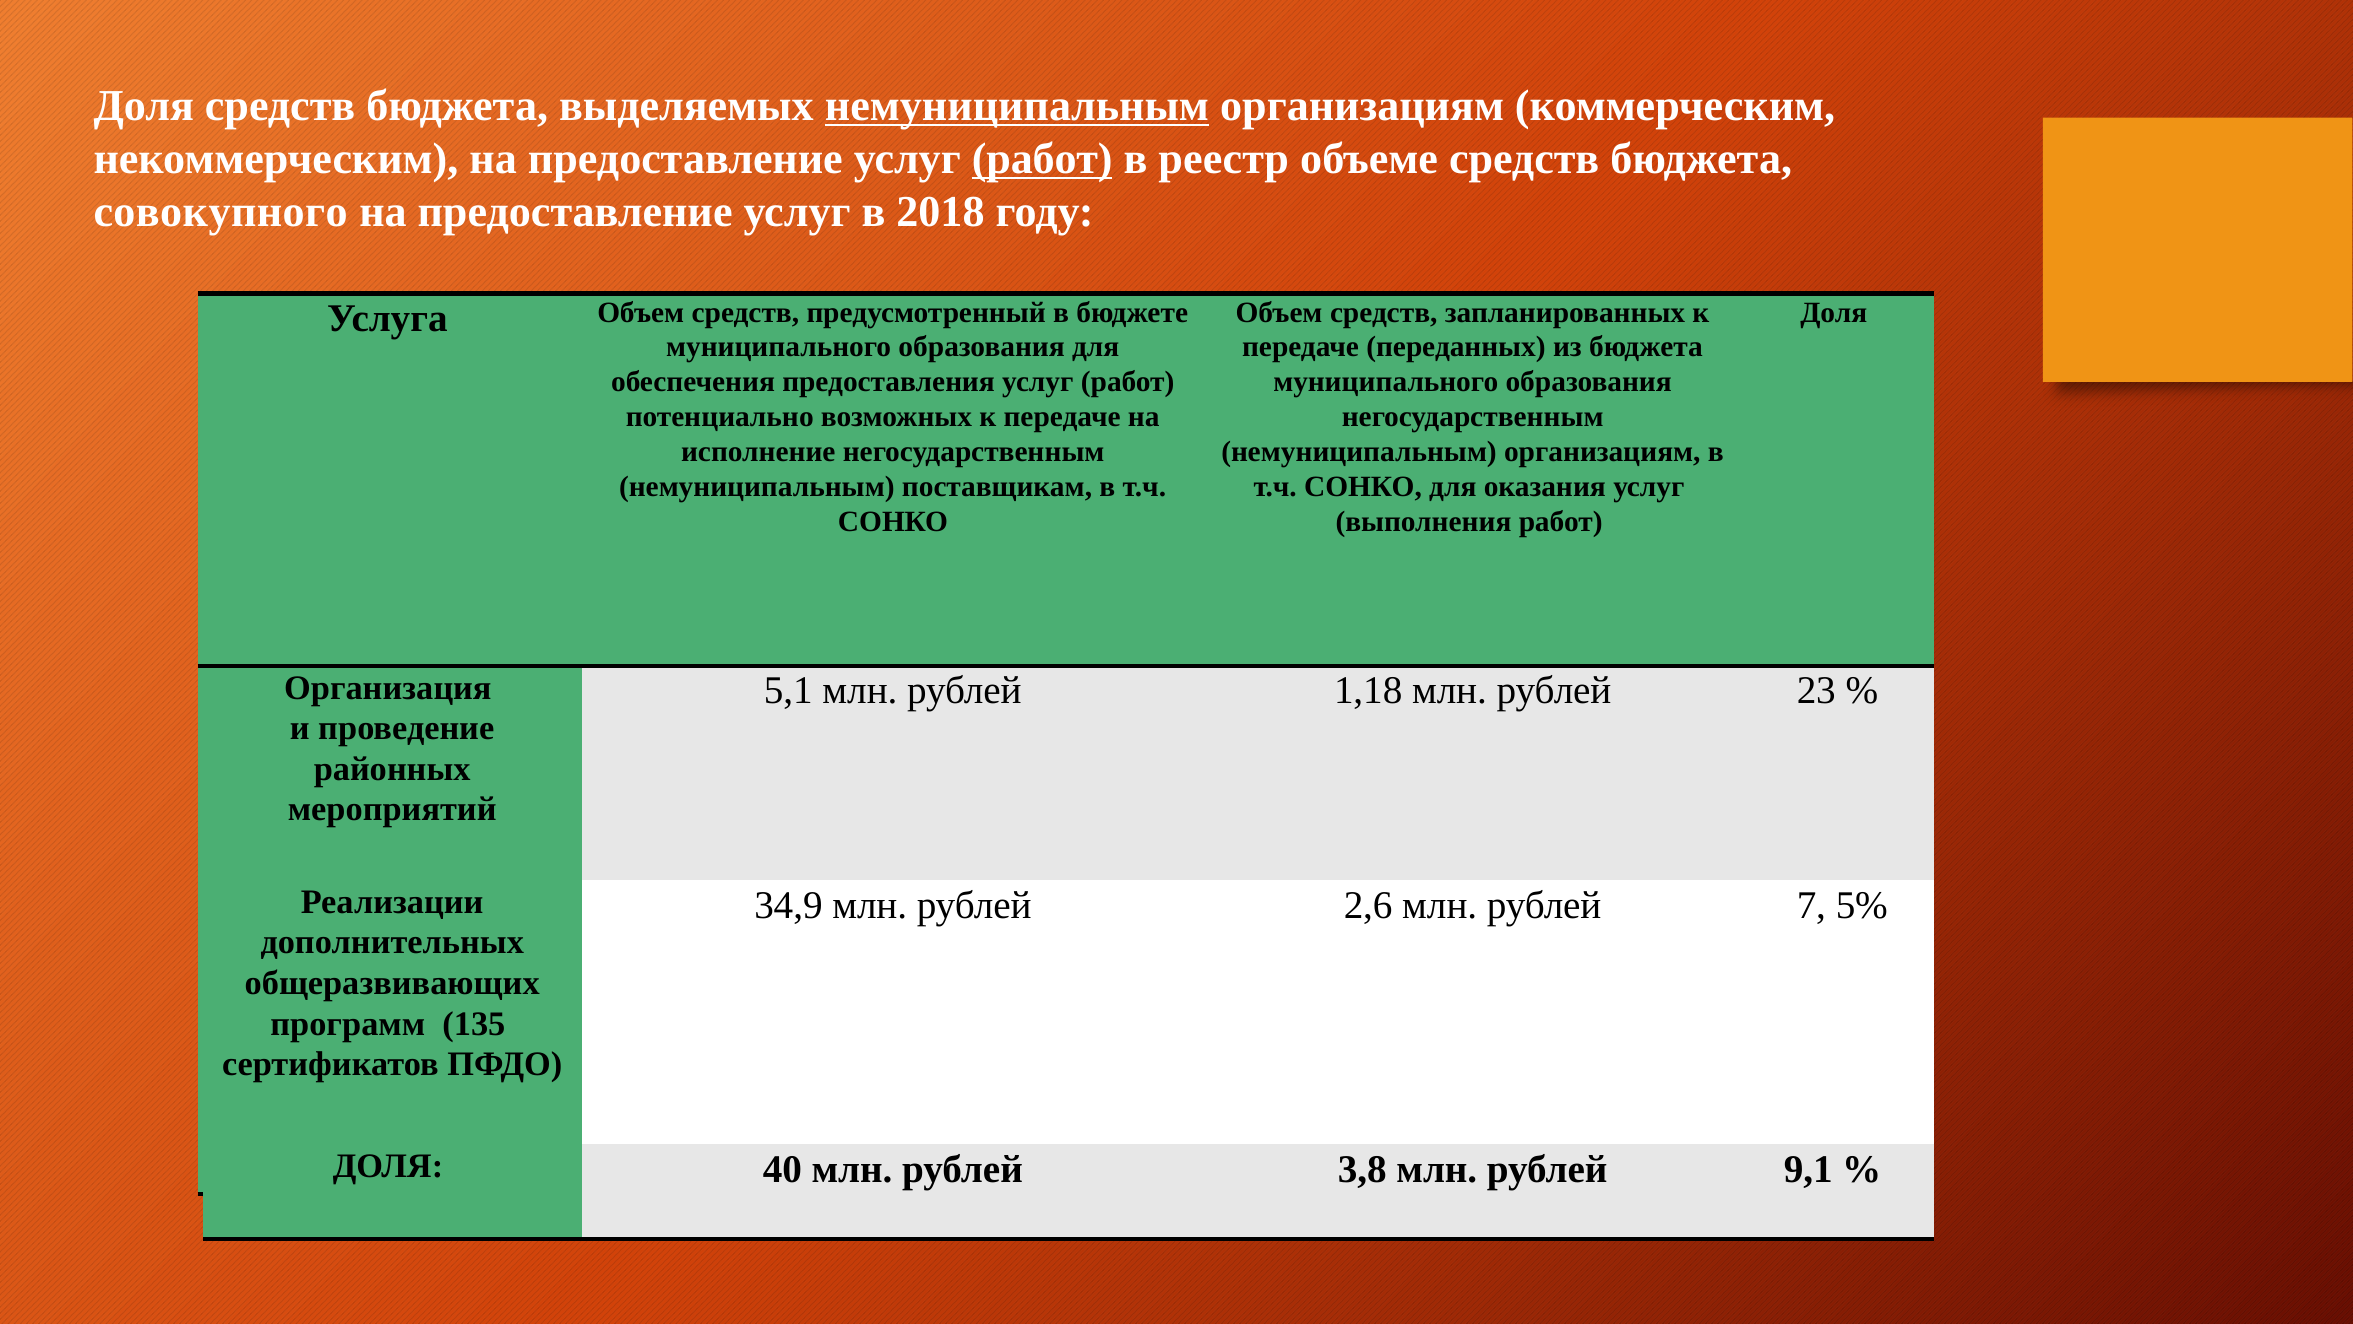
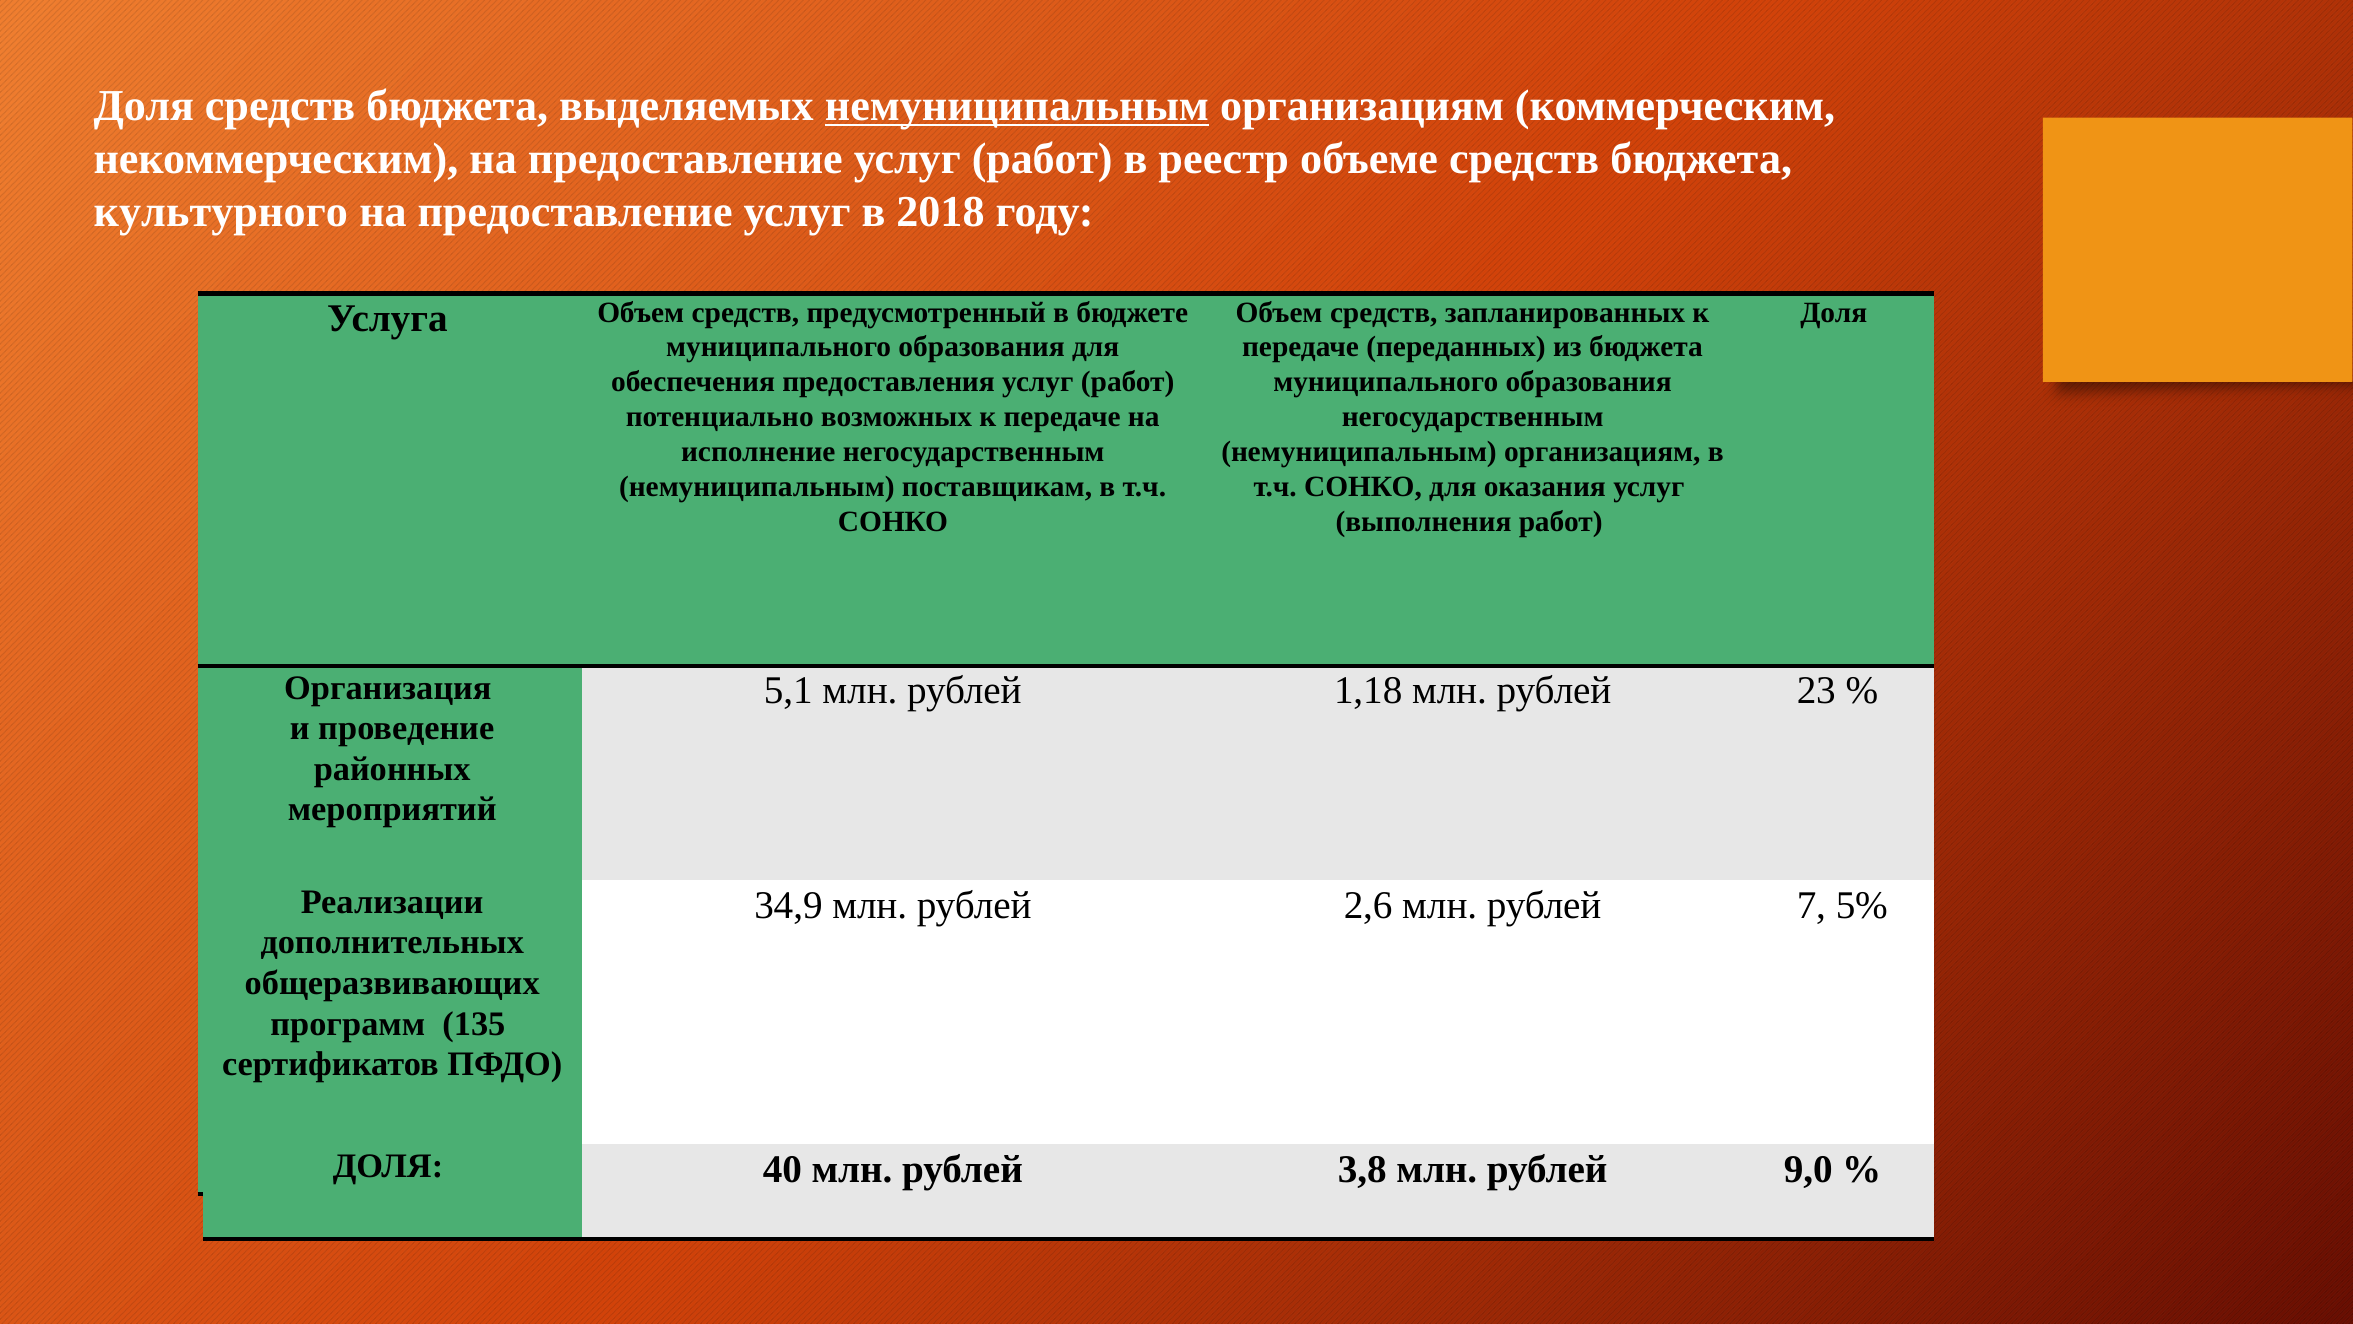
работ at (1042, 159) underline: present -> none
совокупного: совокупного -> культурного
9,1: 9,1 -> 9,0
